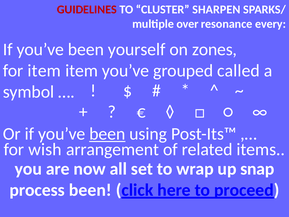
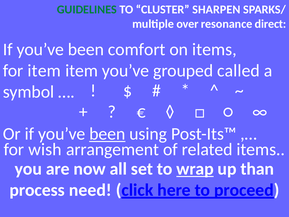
GUIDELINES colour: red -> green
every: every -> direct
yourself: yourself -> comfort
on zones: zones -> items
wrap underline: none -> present
snap: snap -> than
process been: been -> need
